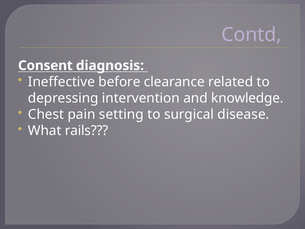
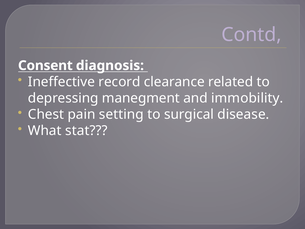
before: before -> record
intervention: intervention -> manegment
knowledge: knowledge -> immobility
rails: rails -> stat
